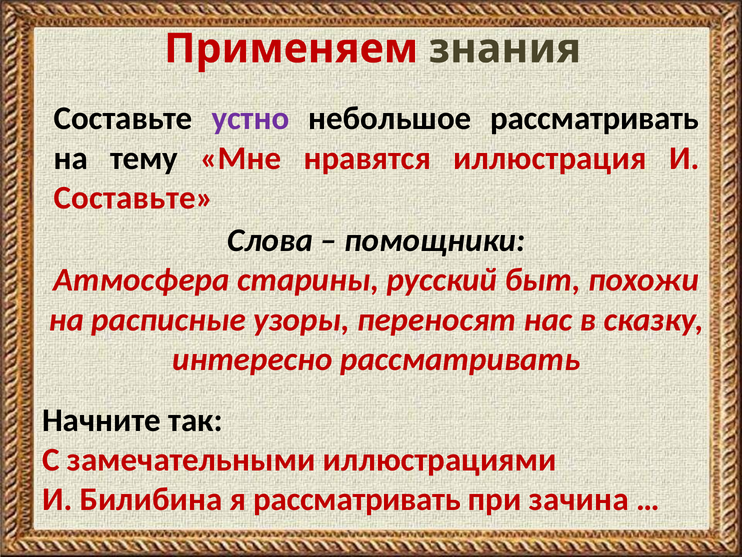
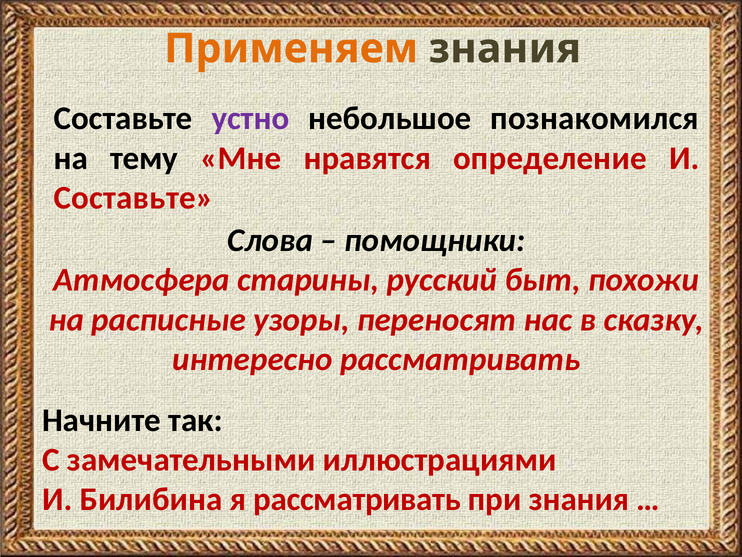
Применяем colour: red -> orange
небольшое рассматривать: рассматривать -> познакомился
иллюстрация: иллюстрация -> определение
при зачина: зачина -> знания
